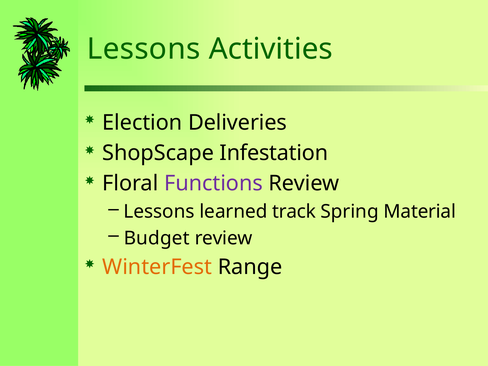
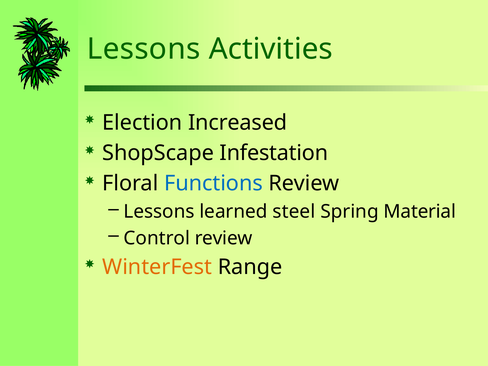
Deliveries: Deliveries -> Increased
Functions colour: purple -> blue
track: track -> steel
Budget: Budget -> Control
